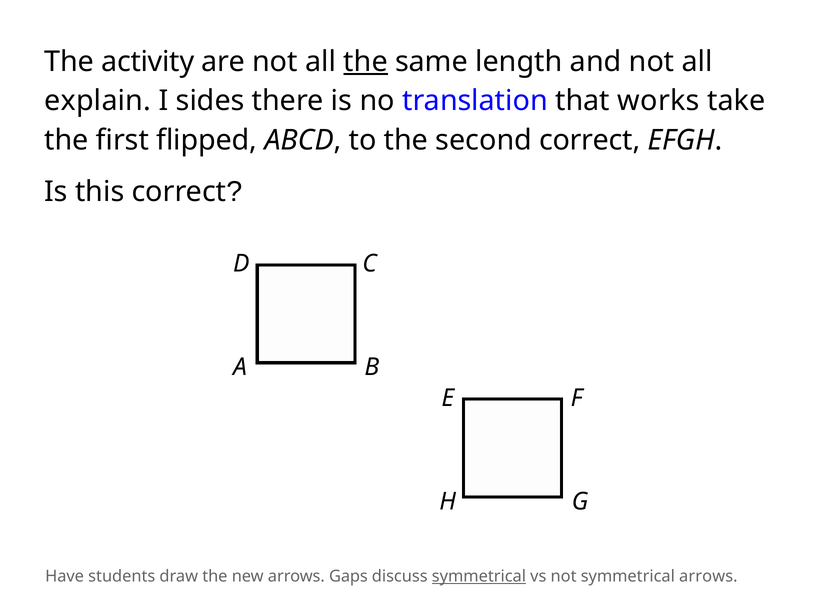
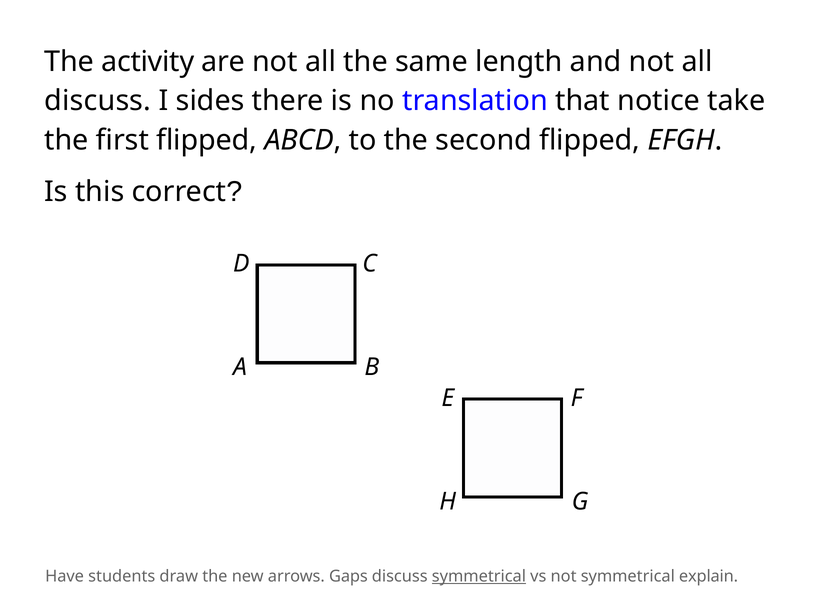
the at (366, 62) underline: present -> none
explain at (98, 101): explain -> discuss
works: works -> notice
second correct: correct -> flipped
symmetrical arrows: arrows -> explain
